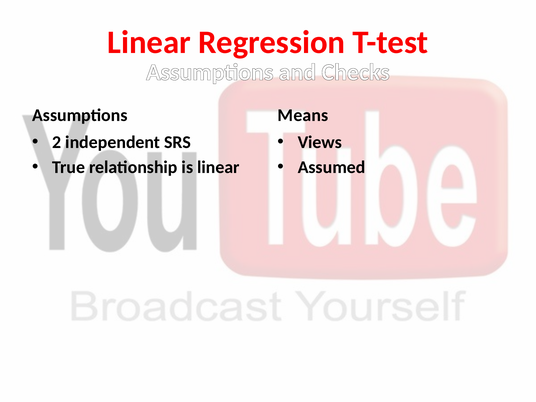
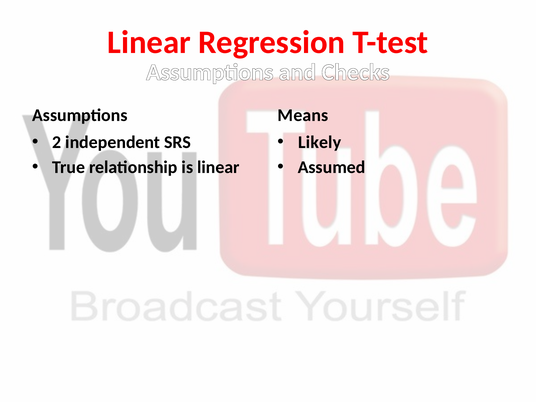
Views: Views -> Likely
